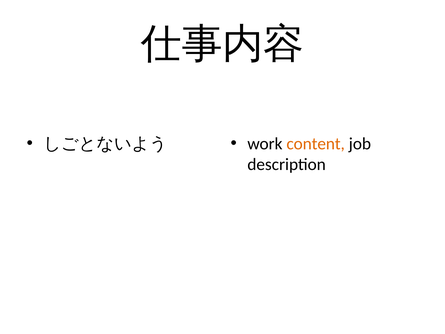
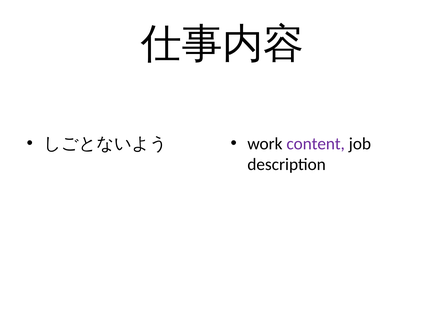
content colour: orange -> purple
